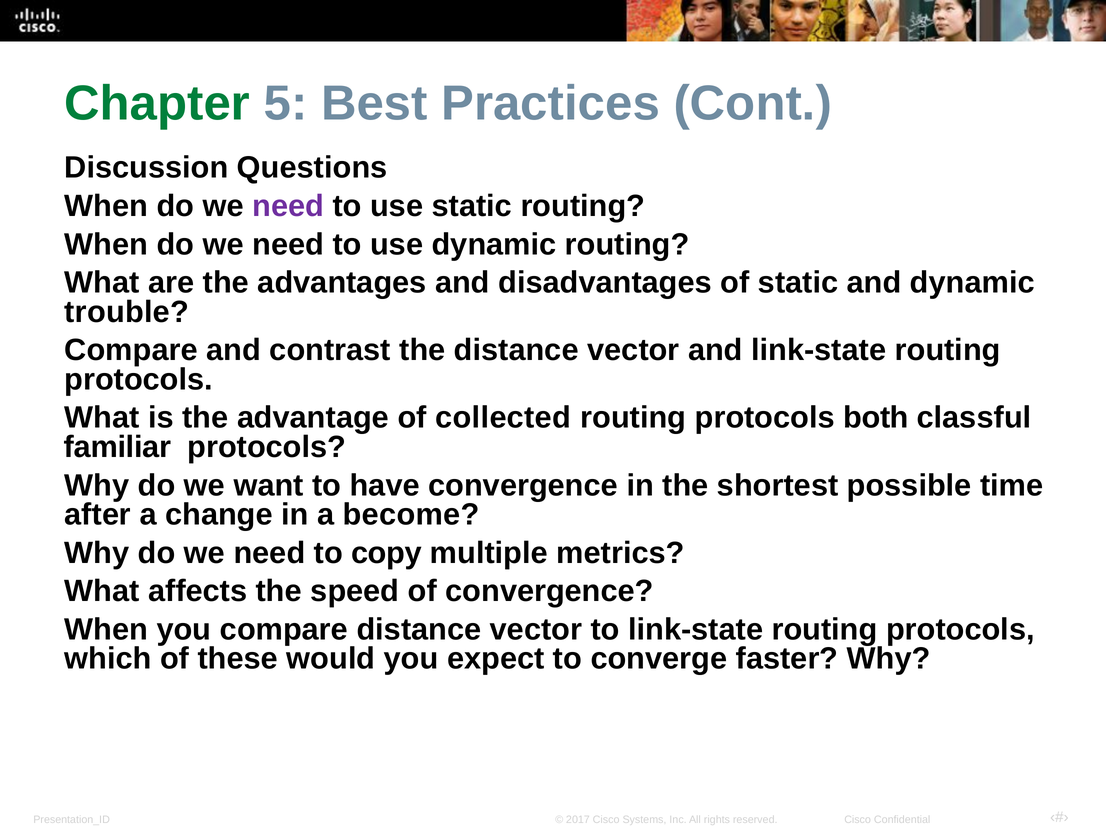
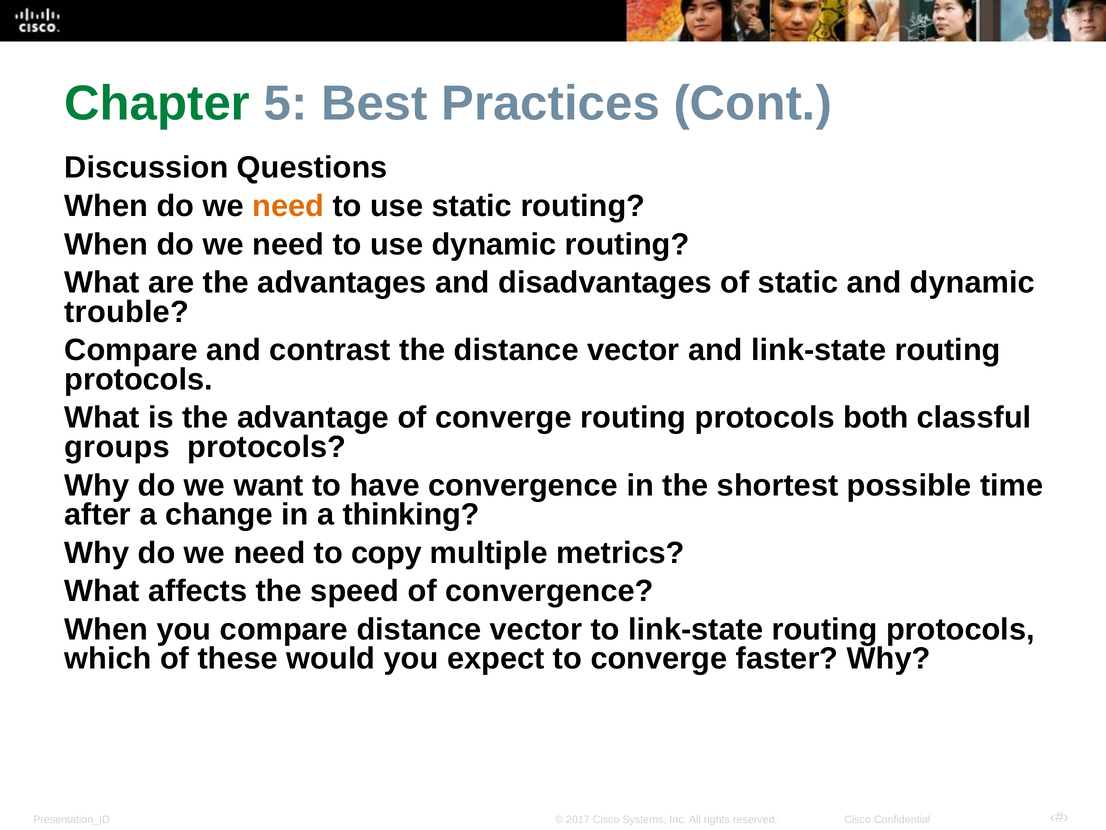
need at (288, 206) colour: purple -> orange
of collected: collected -> converge
familiar: familiar -> groups
become: become -> thinking
